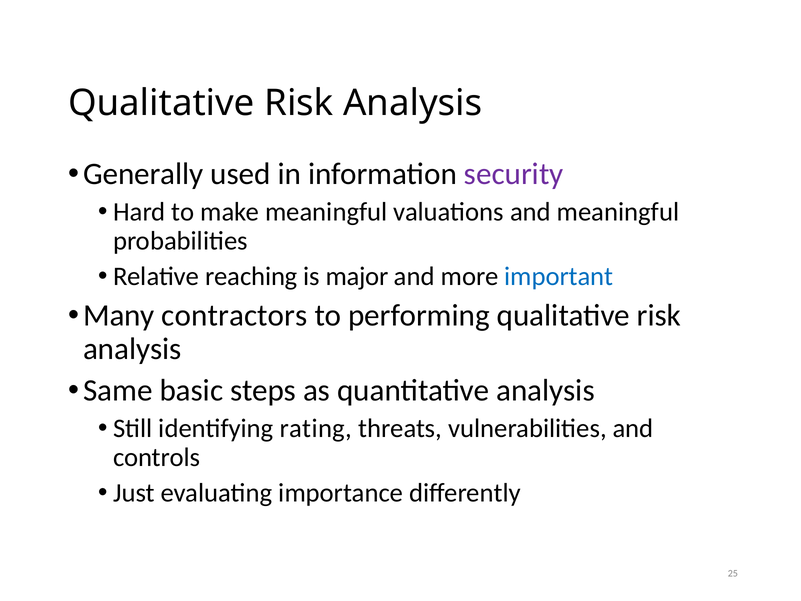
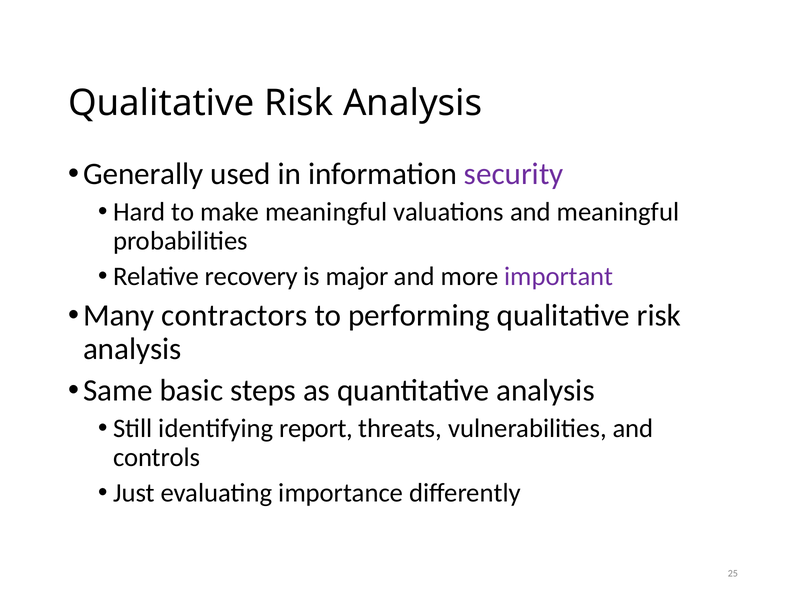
reaching: reaching -> recovery
important colour: blue -> purple
rating: rating -> report
